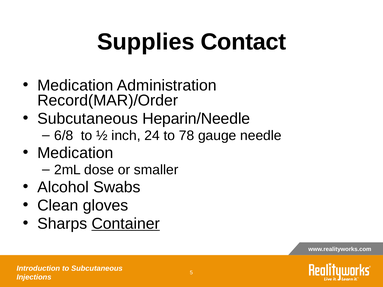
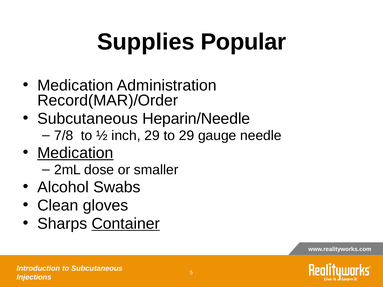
Contact: Contact -> Popular
6/8: 6/8 -> 7/8
inch 24: 24 -> 29
to 78: 78 -> 29
Medication at (75, 153) underline: none -> present
